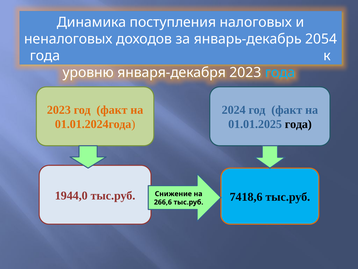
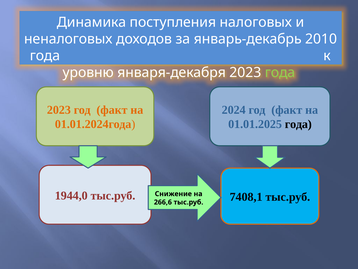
2054: 2054 -> 2010
года at (280, 72) colour: light blue -> light green
7418,6: 7418,6 -> 7408,1
